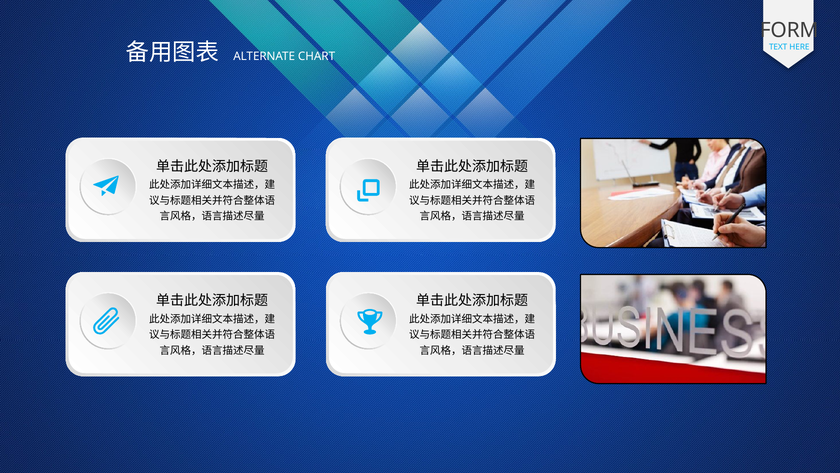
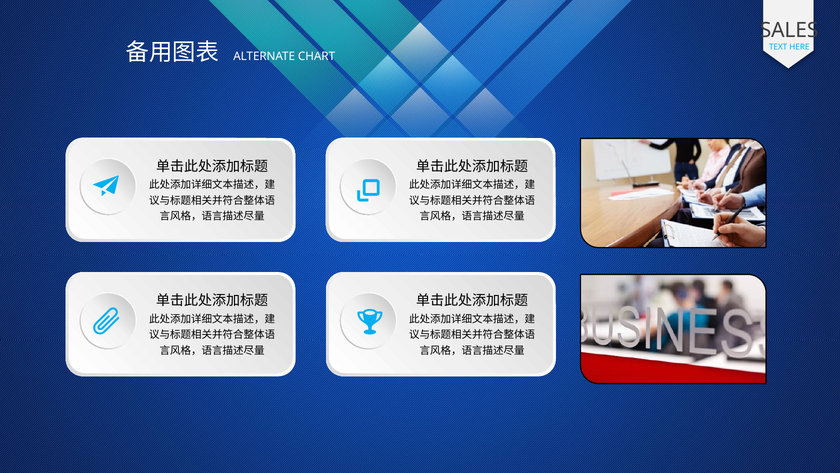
FORM: FORM -> SALES
